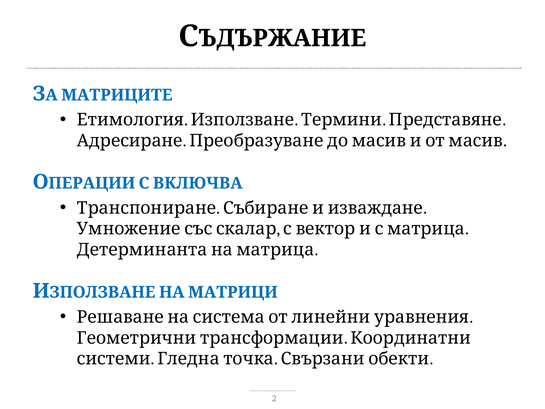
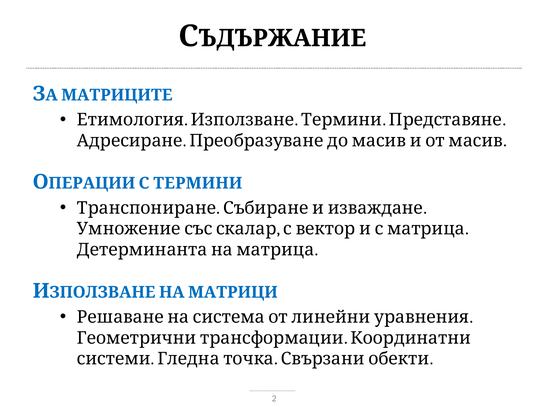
С ВКЛЮЧВА: ВКЛЮЧВА -> ТЕРМИНИ
